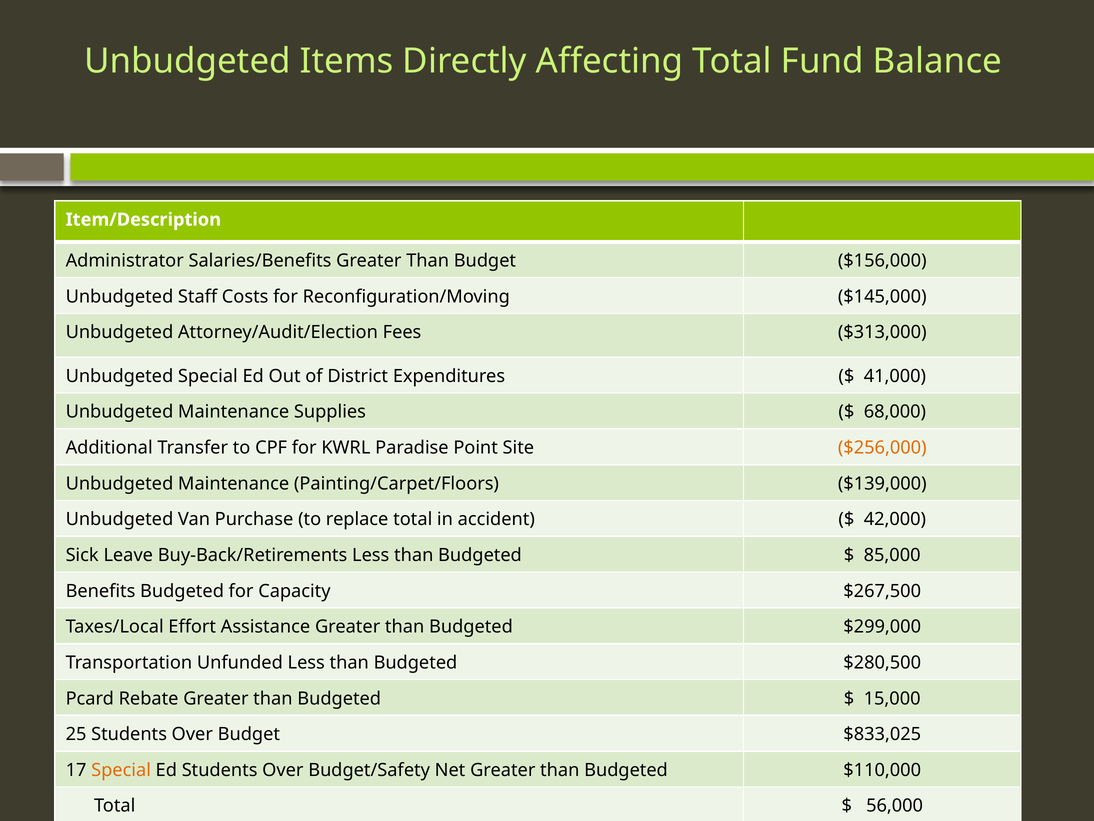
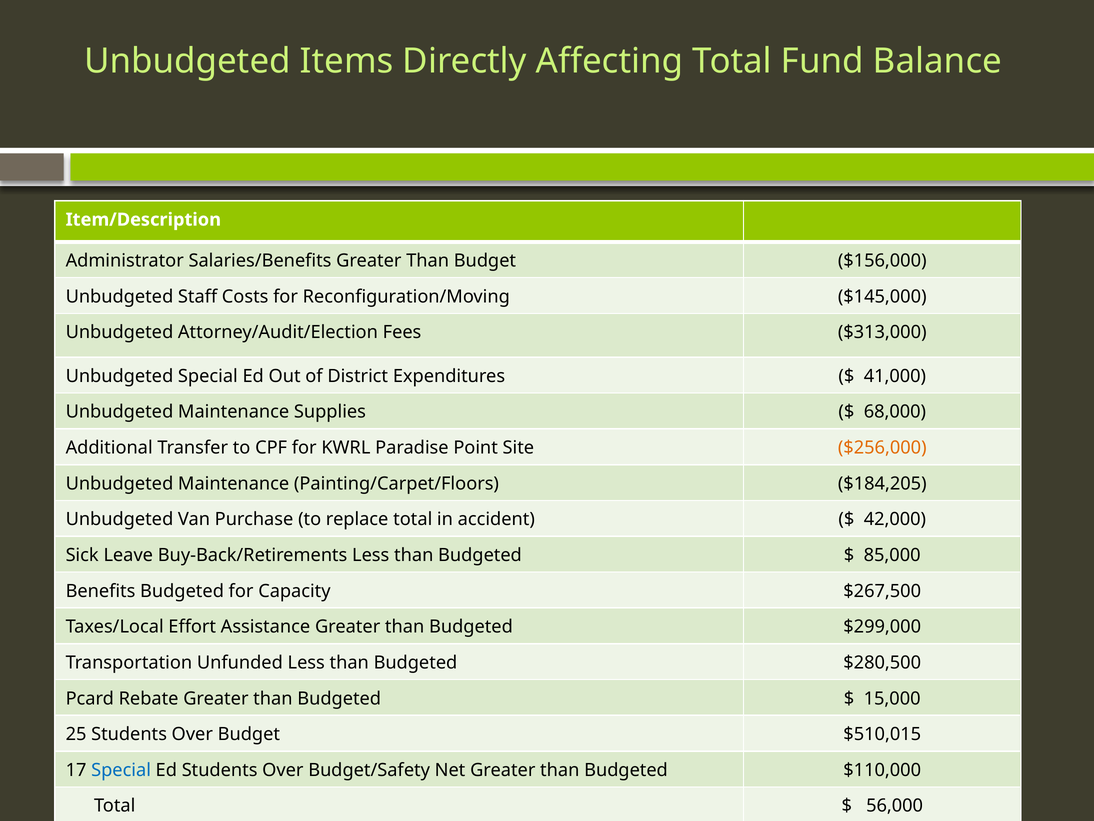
$139,000: $139,000 -> $184,205
$833,025: $833,025 -> $510,015
Special at (121, 770) colour: orange -> blue
